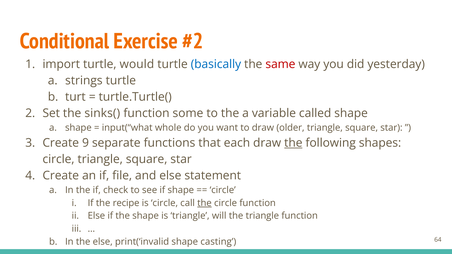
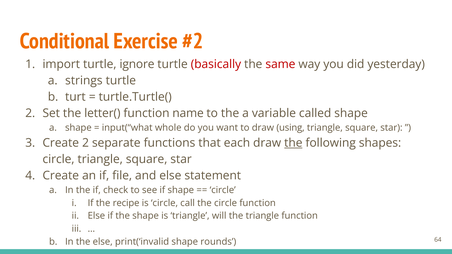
would: would -> ignore
basically colour: blue -> red
sinks(: sinks( -> letter(
some: some -> name
older: older -> using
Create 9: 9 -> 2
the at (204, 203) underline: present -> none
casting: casting -> rounds
